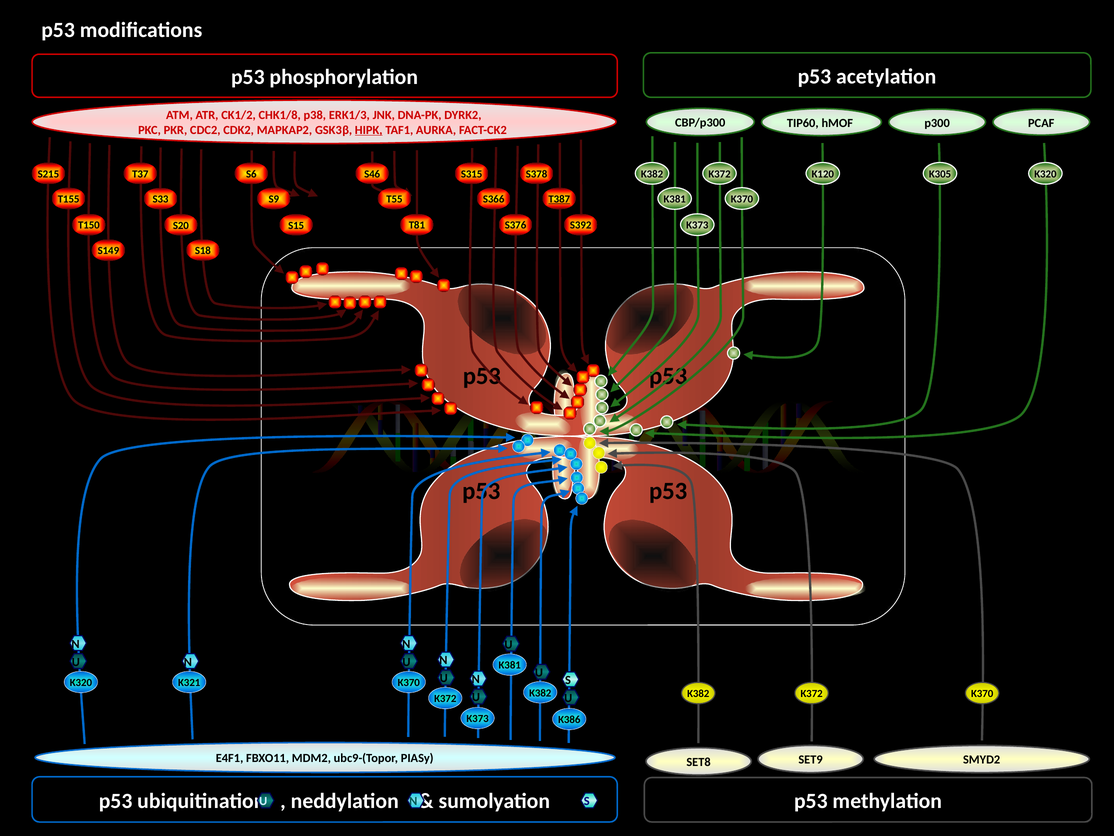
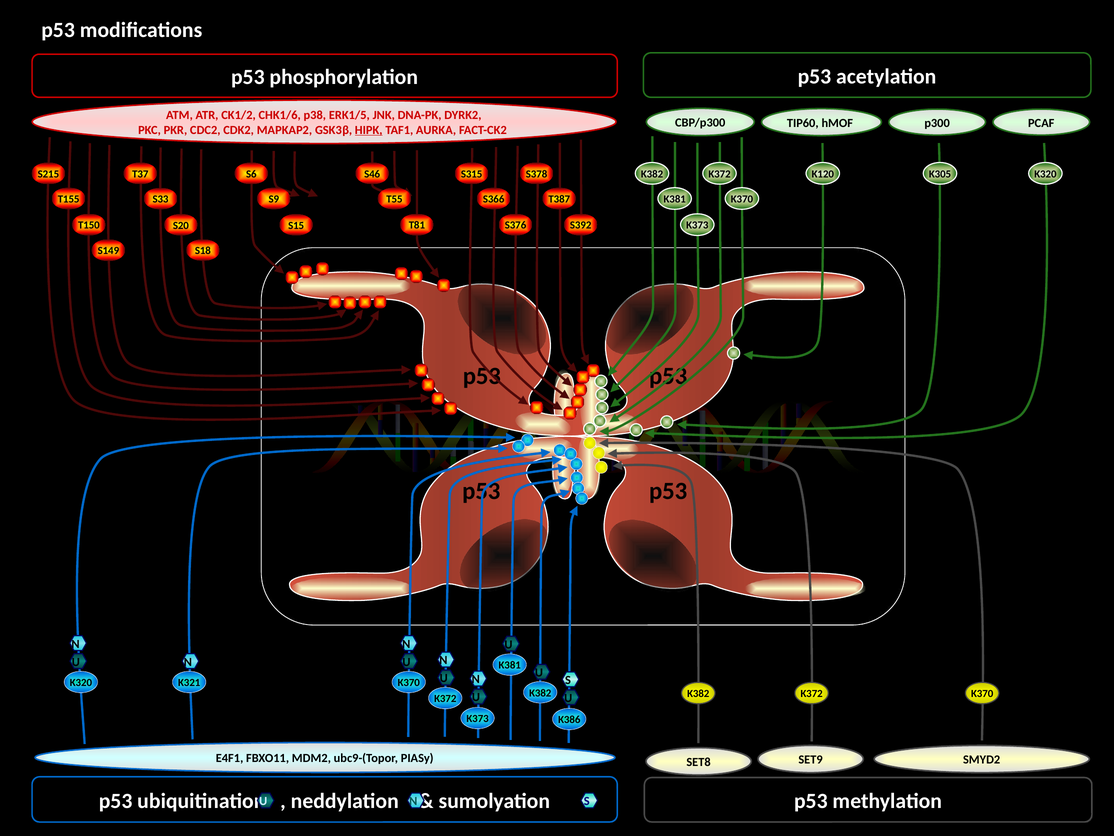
CHK1/8: CHK1/8 -> CHK1/6
ERK1/3: ERK1/3 -> ERK1/5
T387 underline: present -> none
